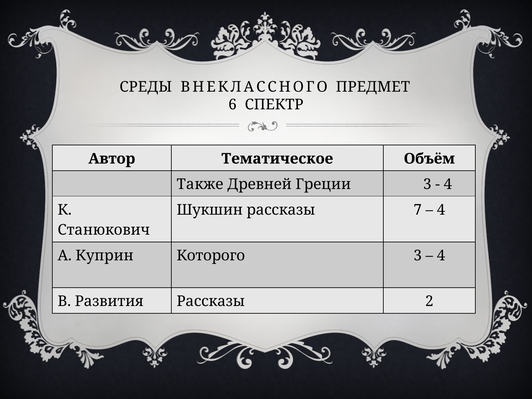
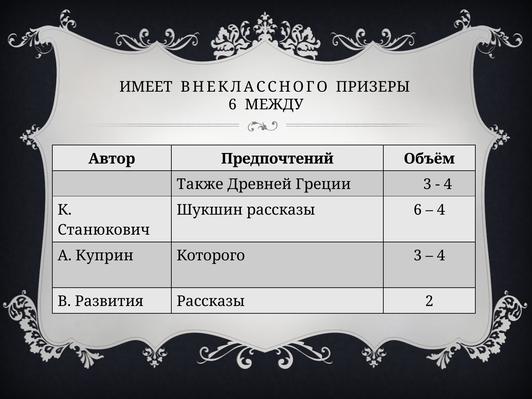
СРЕДЫ: СРЕДЫ -> ИМЕЕТ
ПРЕДМЕТ: ПРЕДМЕТ -> ПРИЗЕРЫ
СПЕКТР: СПЕКТР -> МЕЖДУ
Тематическое: Тематическое -> Предпочтений
рассказы 7: 7 -> 6
